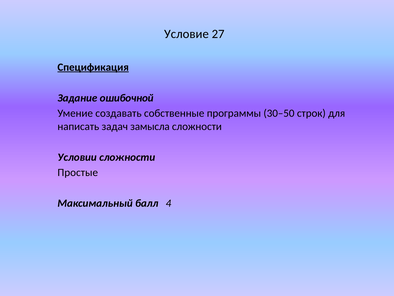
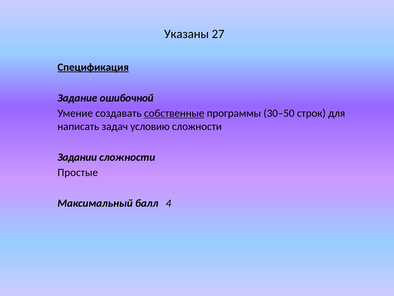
Условие: Условие -> Указаны
собственные underline: none -> present
замысла: замысла -> условию
Условии: Условии -> Задании
